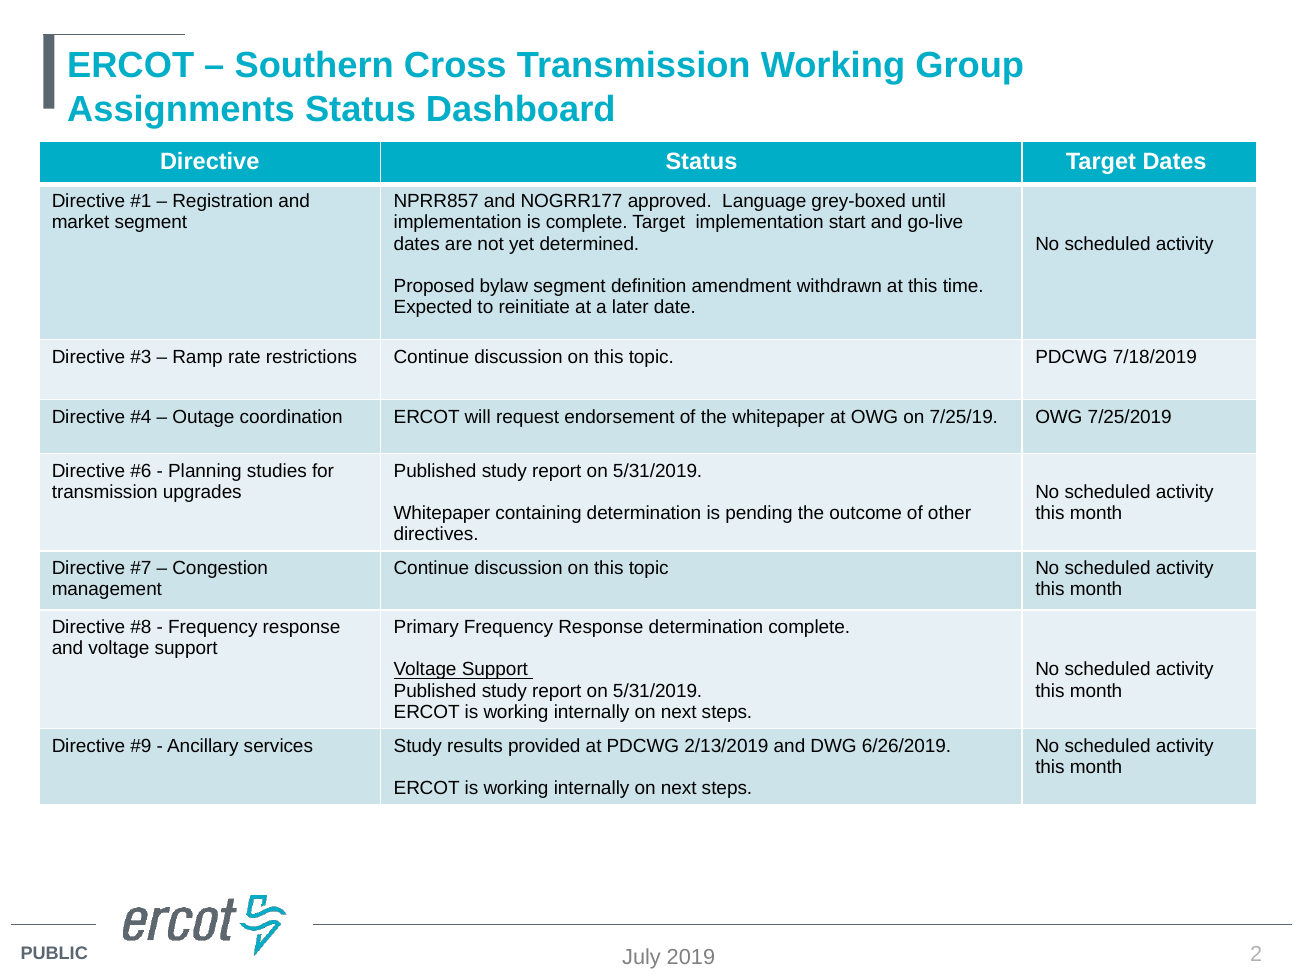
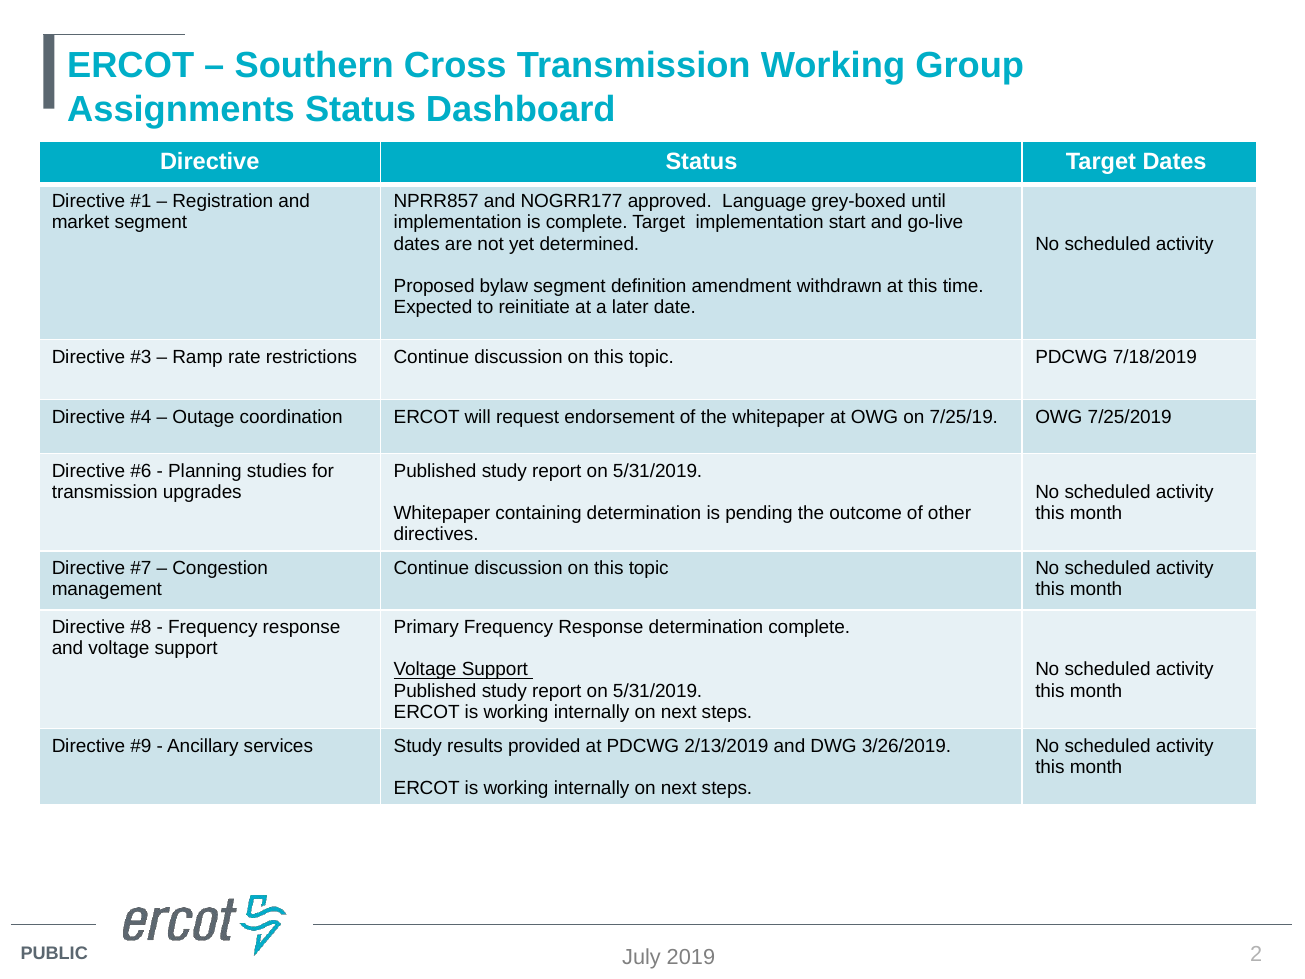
6/26/2019: 6/26/2019 -> 3/26/2019
